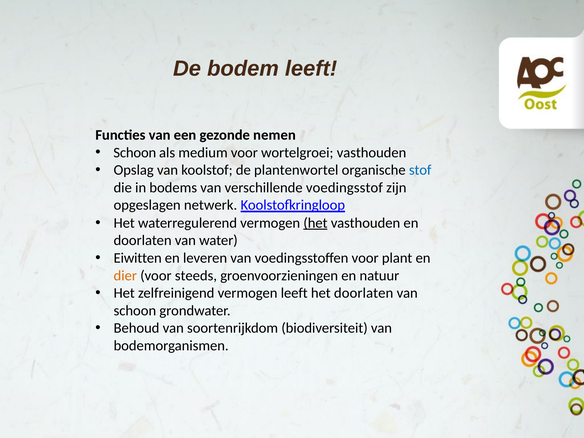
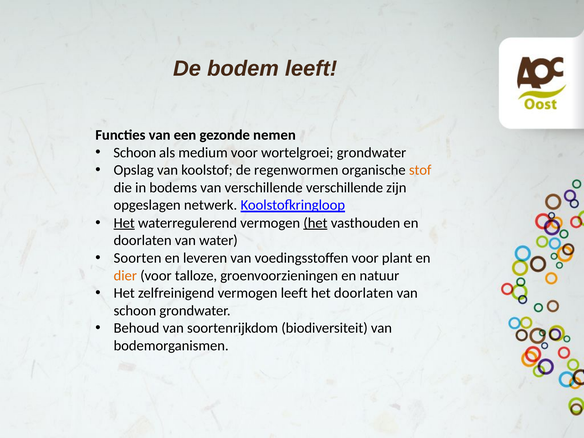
wortelgroei vasthouden: vasthouden -> grondwater
plantenwortel: plantenwortel -> regenwormen
stof colour: blue -> orange
verschillende voedingsstof: voedingsstof -> verschillende
Het at (124, 223) underline: none -> present
Eiwitten: Eiwitten -> Soorten
steeds: steeds -> talloze
